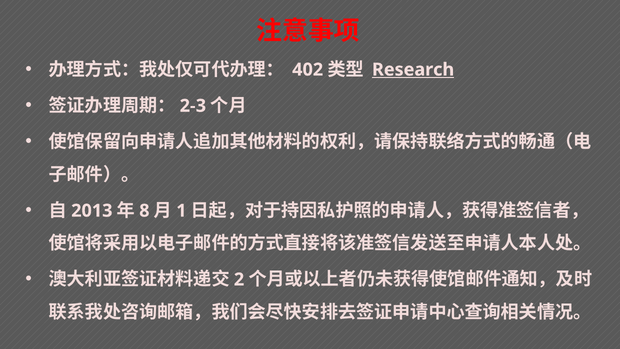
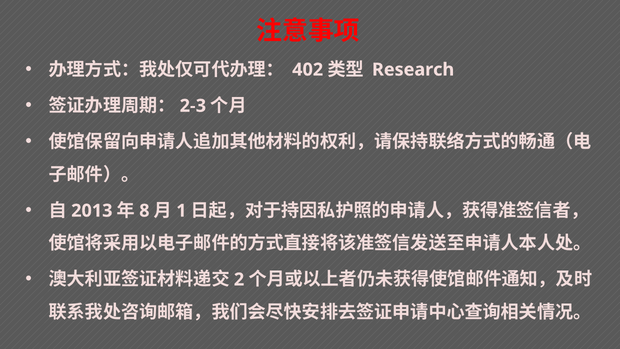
Research underline: present -> none
